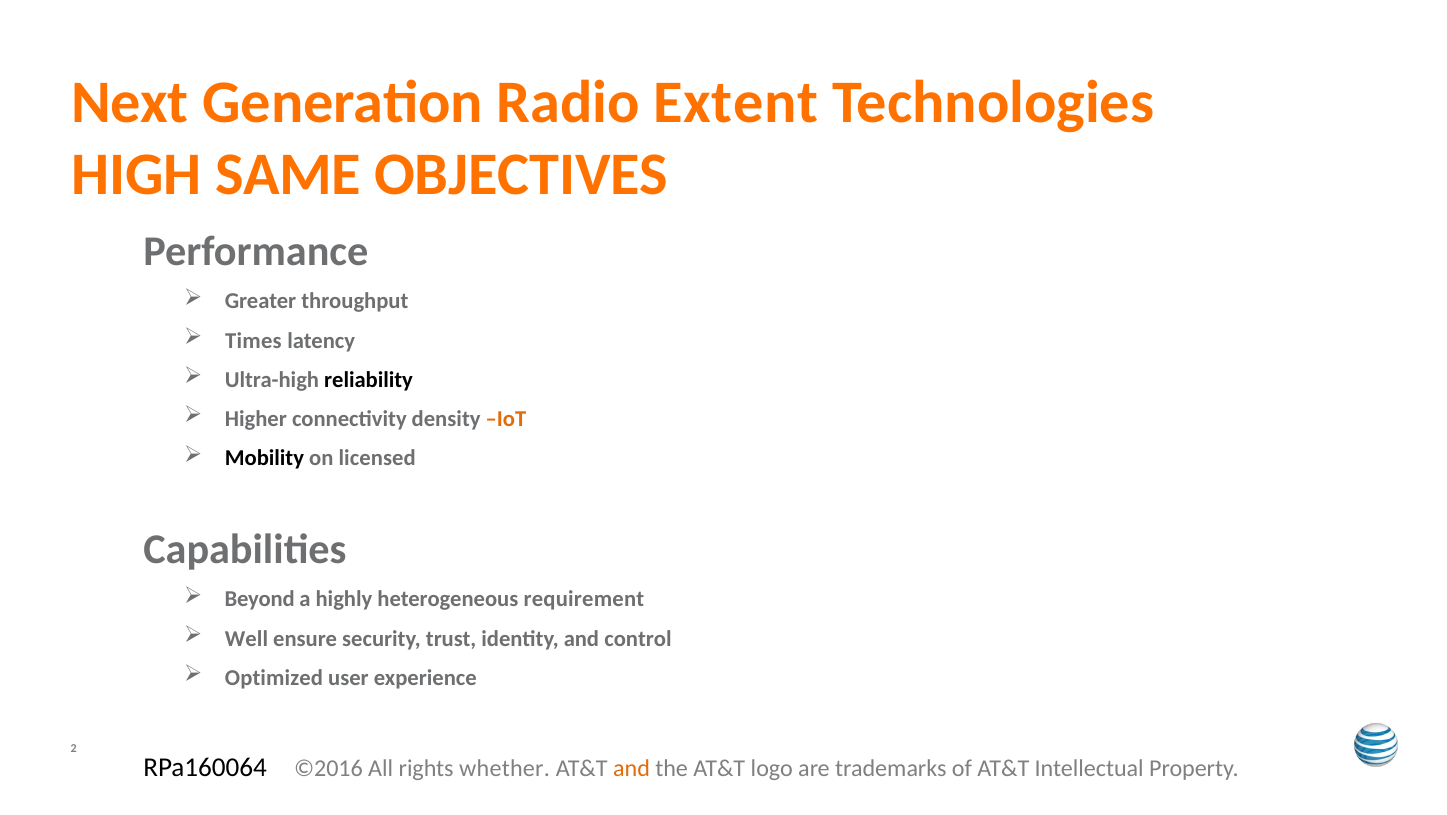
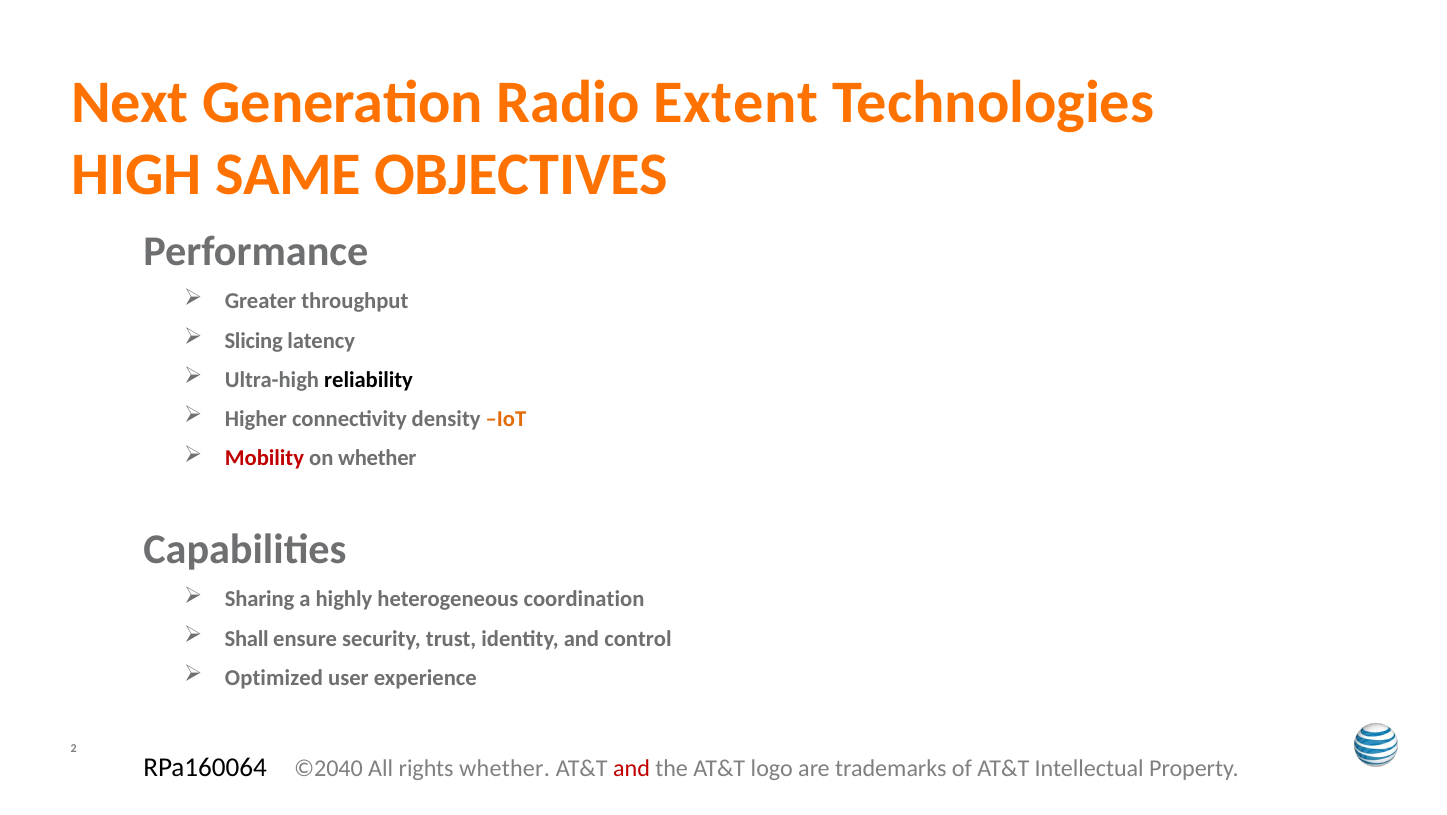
Times: Times -> Slicing
Mobility colour: black -> red
on licensed: licensed -> whether
Beyond: Beyond -> Sharing
requirement: requirement -> coordination
Well: Well -> Shall
©2016: ©2016 -> ©2040
and at (632, 768) colour: orange -> red
